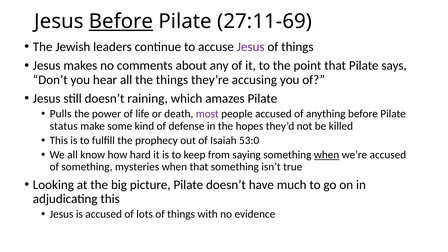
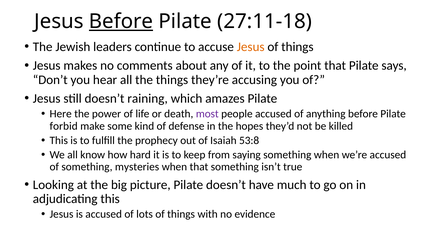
27:11-69: 27:11-69 -> 27:11-18
Jesus at (251, 47) colour: purple -> orange
Pulls: Pulls -> Here
status: status -> forbid
53:0: 53:0 -> 53:8
when at (327, 155) underline: present -> none
